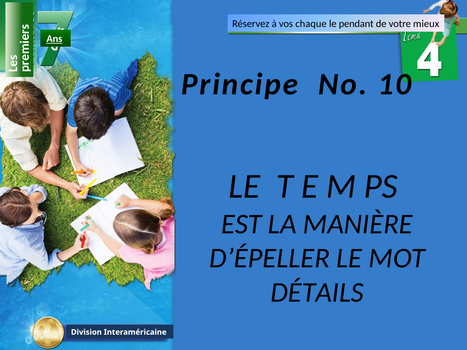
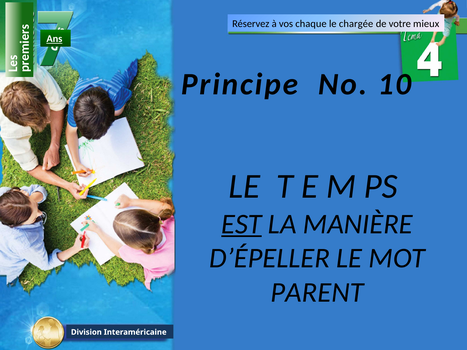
pendant: pendant -> chargée
EST underline: none -> present
DÉTAILS: DÉTAILS -> PARENT
